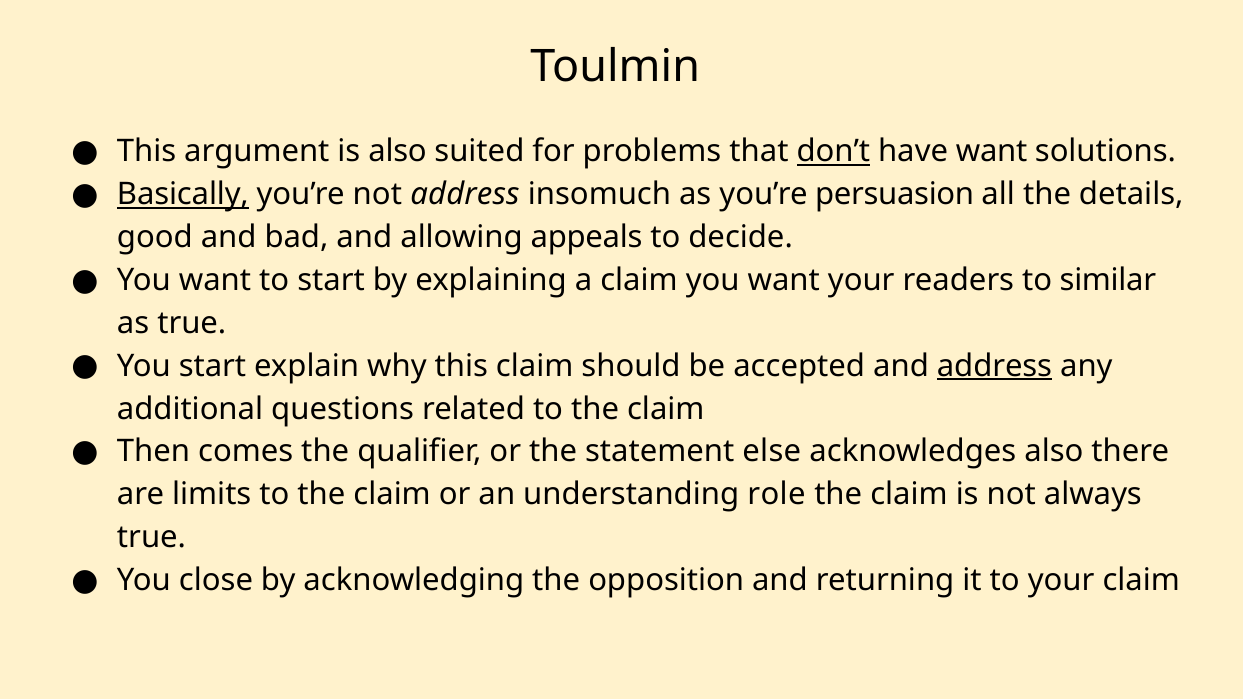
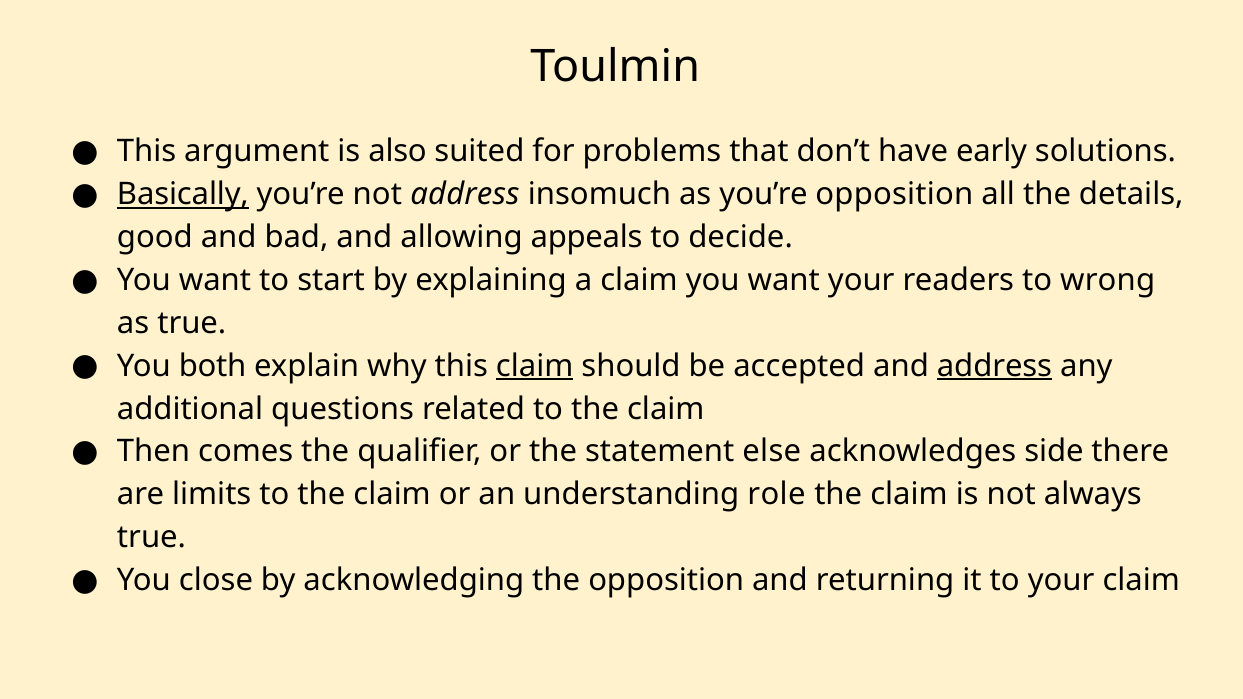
don’t underline: present -> none
have want: want -> early
you’re persuasion: persuasion -> opposition
similar: similar -> wrong
You start: start -> both
claim at (535, 366) underline: none -> present
acknowledges also: also -> side
